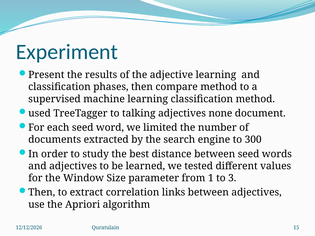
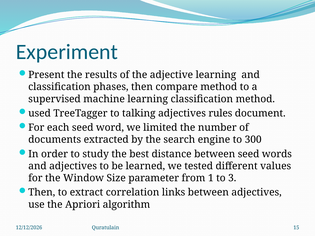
none: none -> rules
